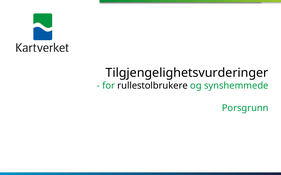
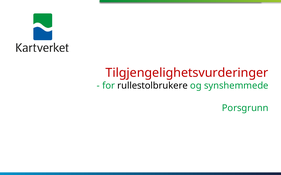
Tilgjengelighetsvurderinger colour: black -> red
